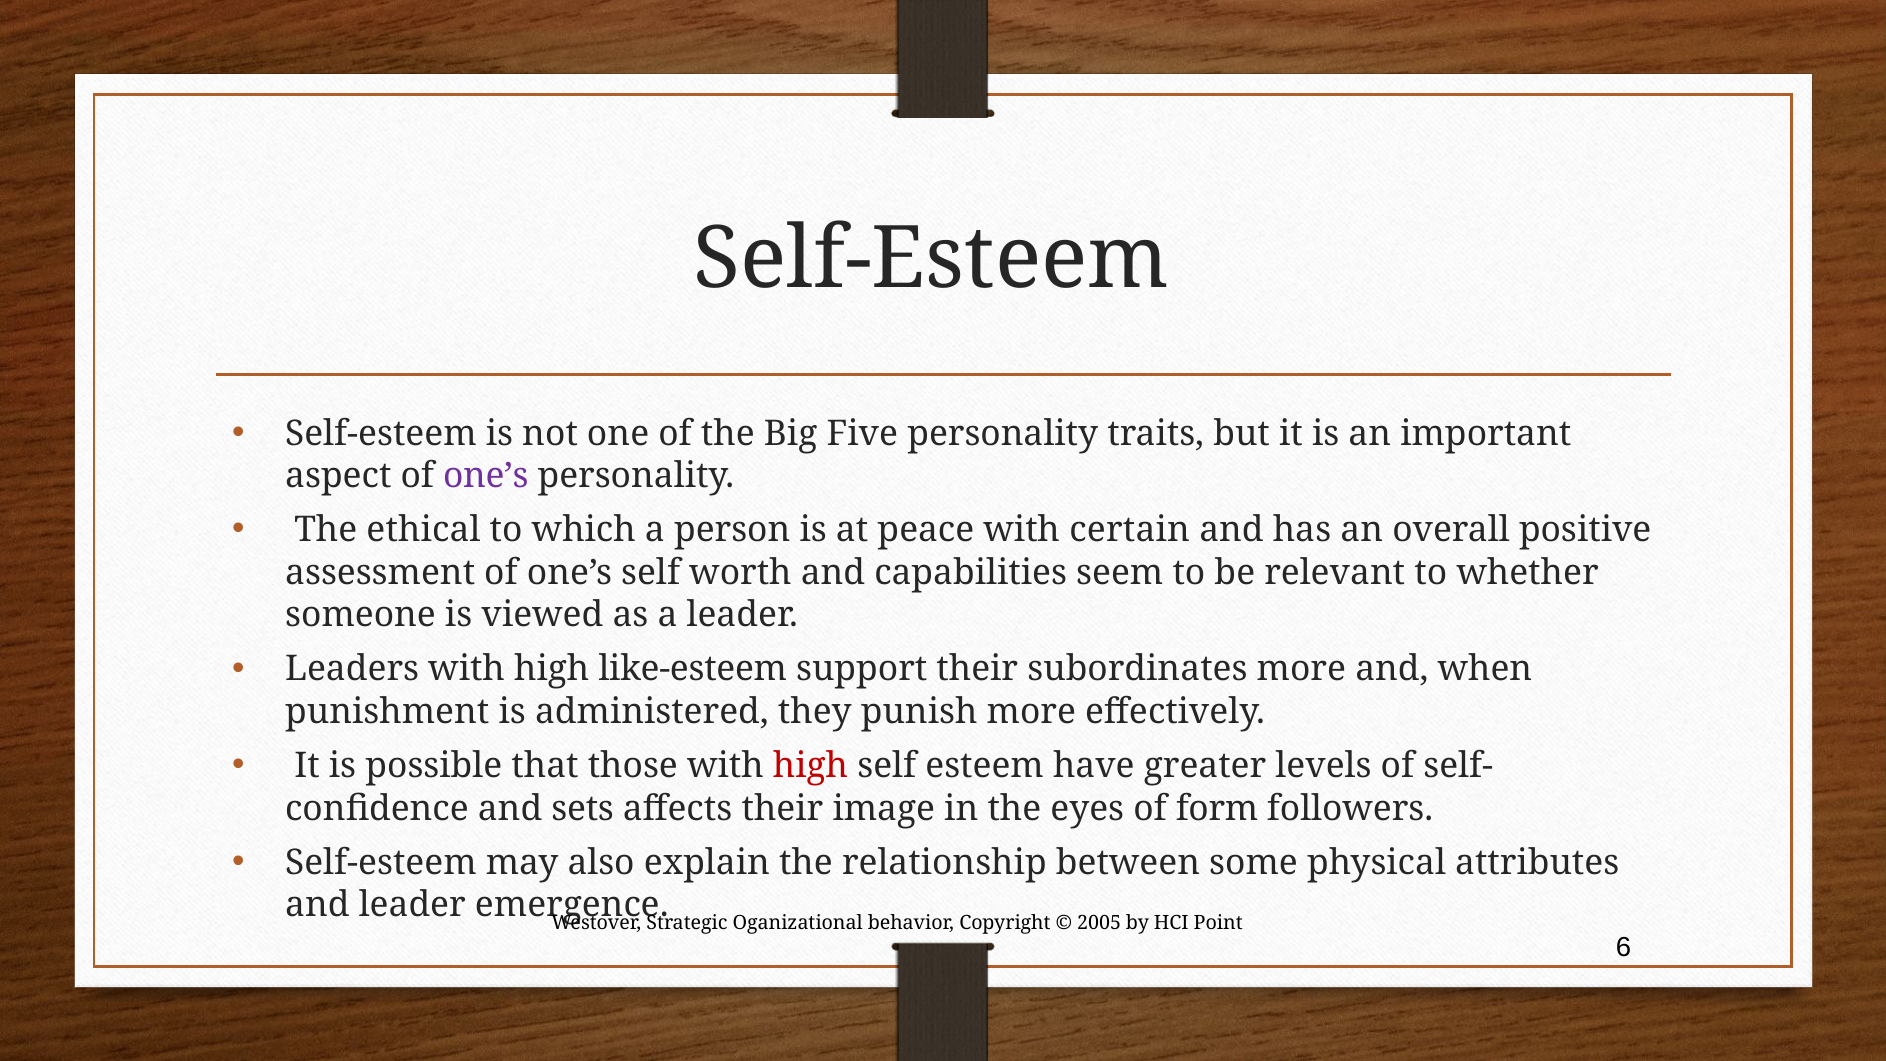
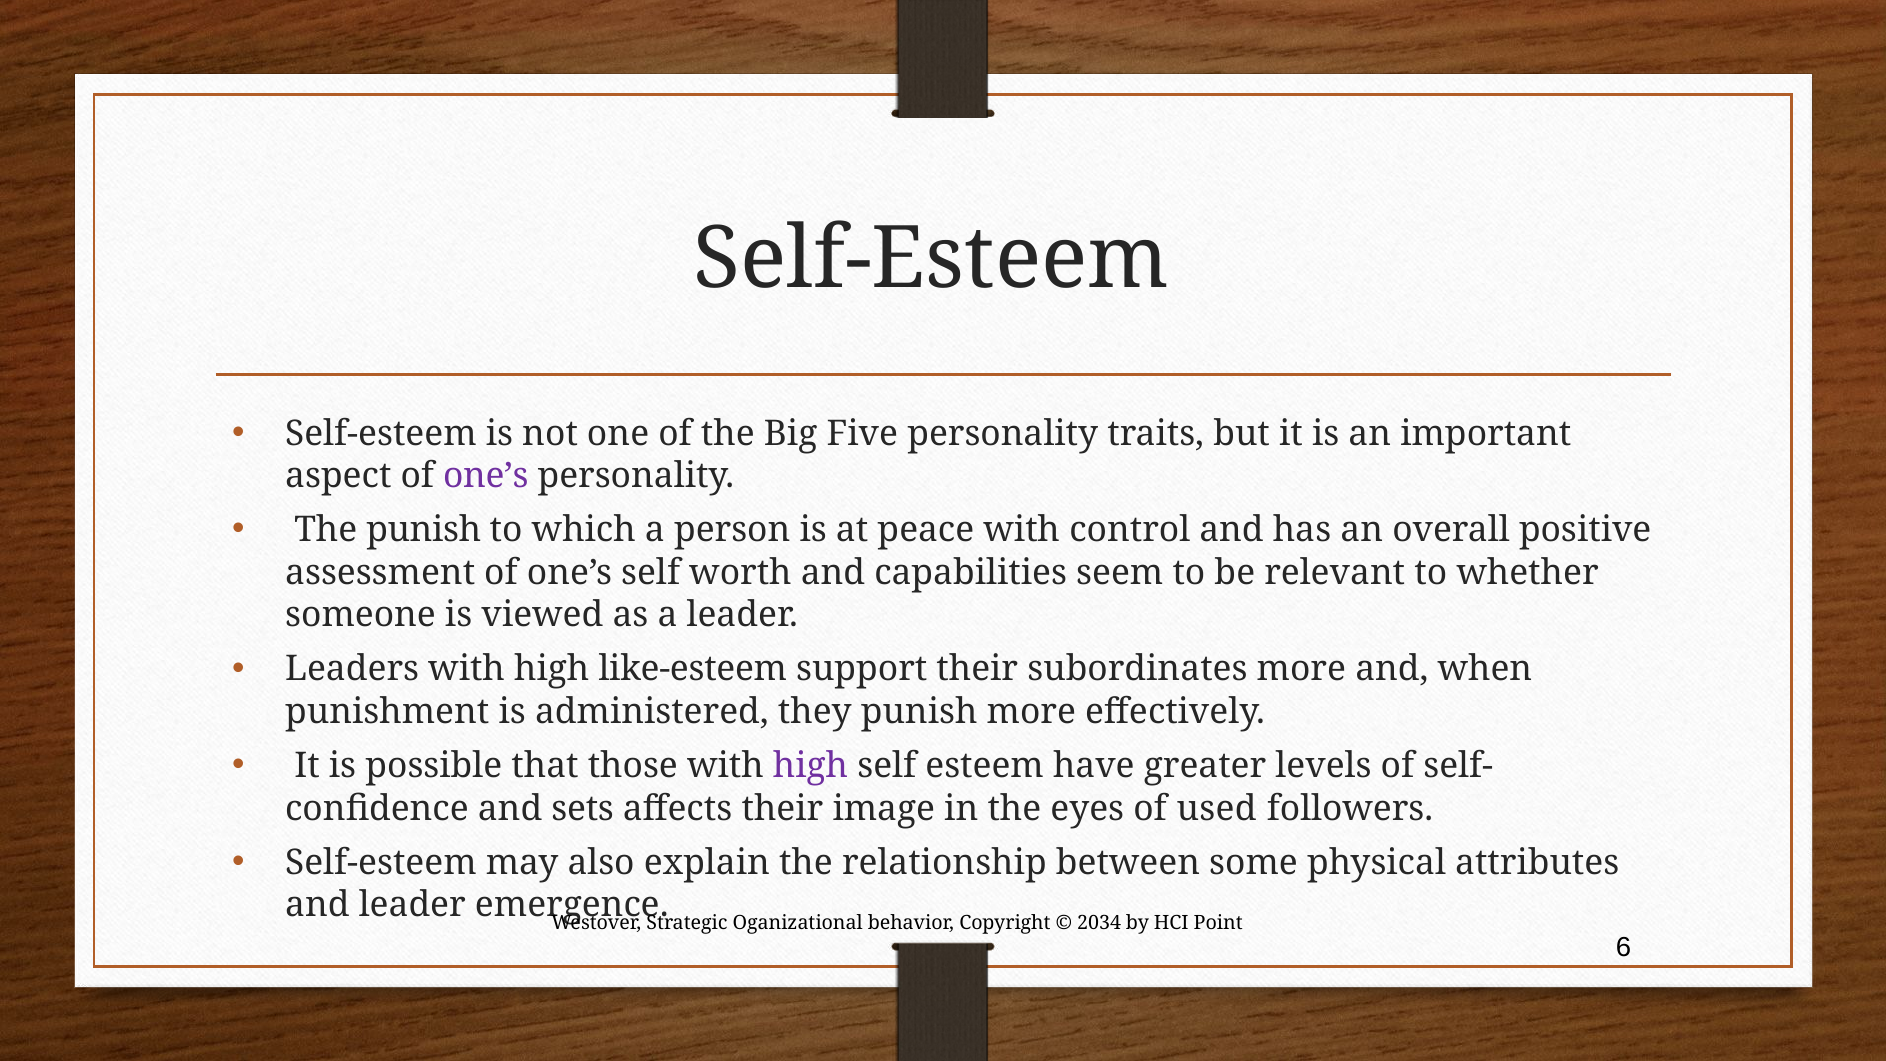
The ethical: ethical -> punish
certain: certain -> control
high at (811, 766) colour: red -> purple
form: form -> used
2005: 2005 -> 2034
